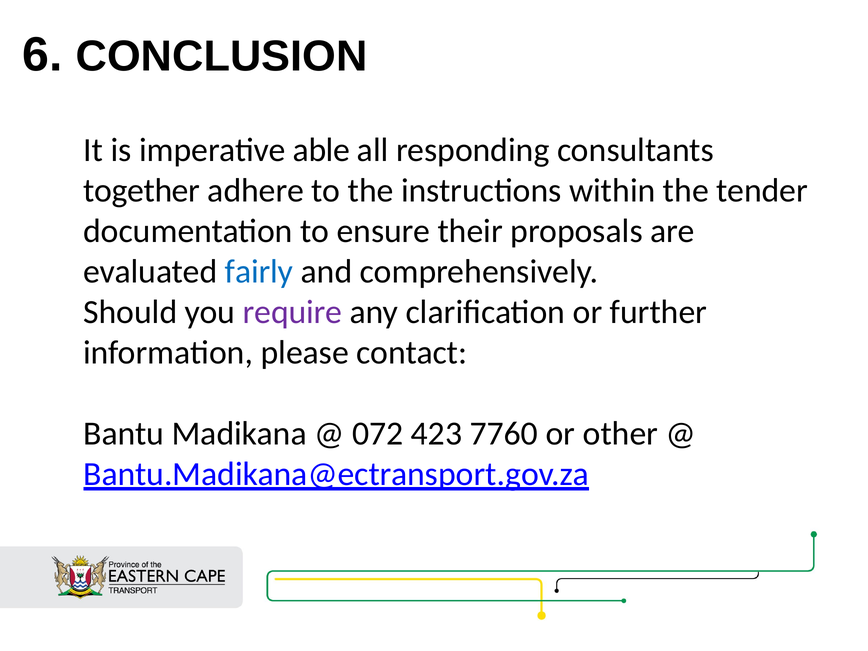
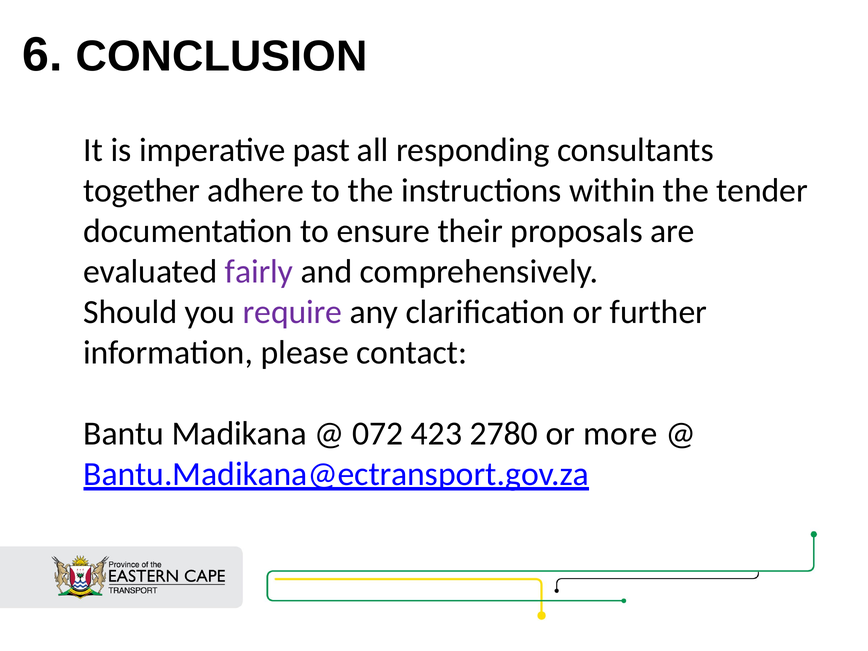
able: able -> past
fairly colour: blue -> purple
7760: 7760 -> 2780
other: other -> more
